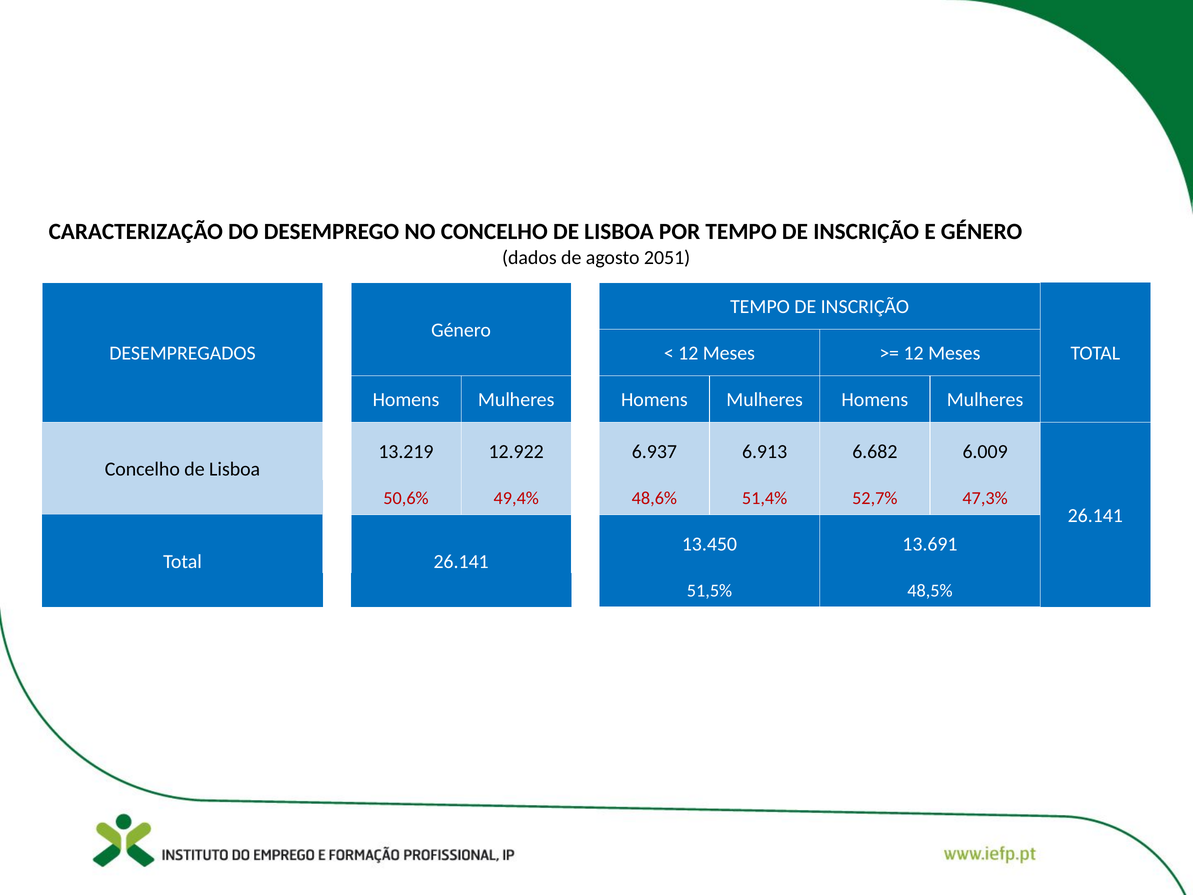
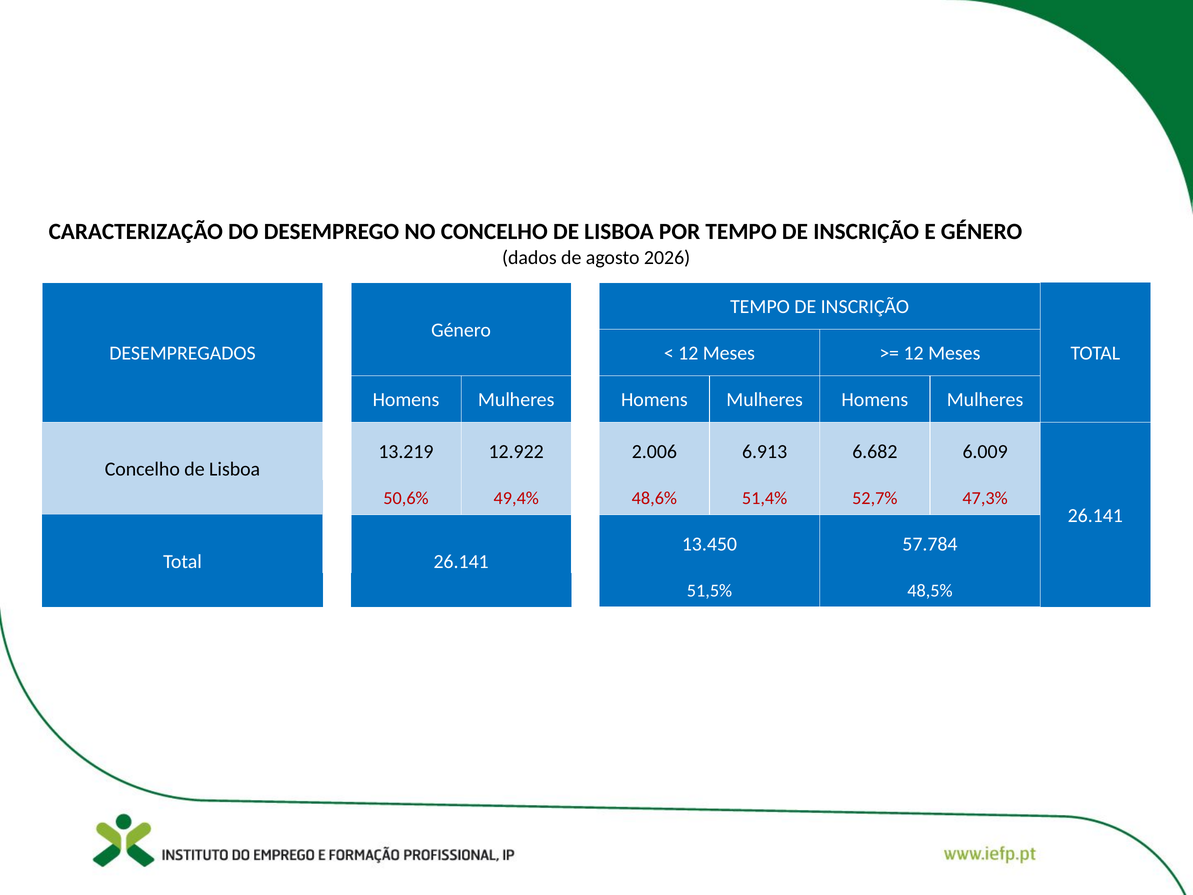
2051: 2051 -> 2026
6.937: 6.937 -> 2.006
13.691: 13.691 -> 57.784
